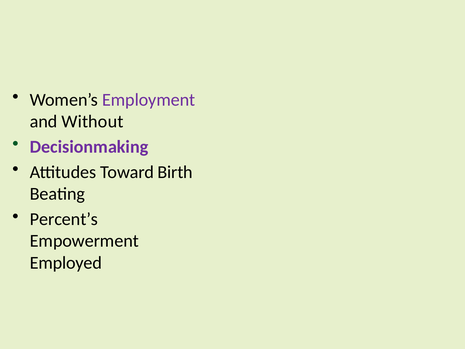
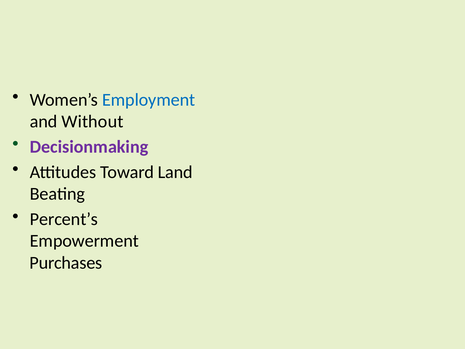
Employment colour: purple -> blue
Birth: Birth -> Land
Employed: Employed -> Purchases
